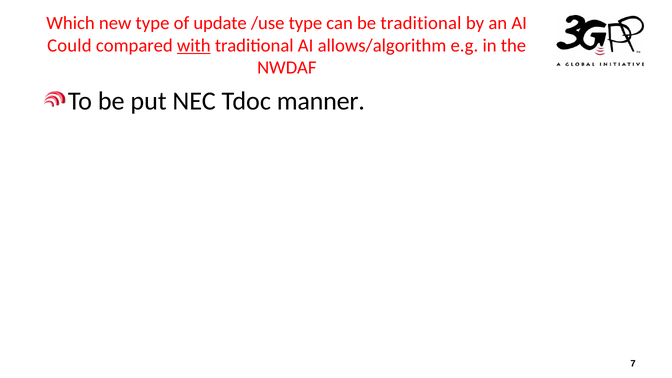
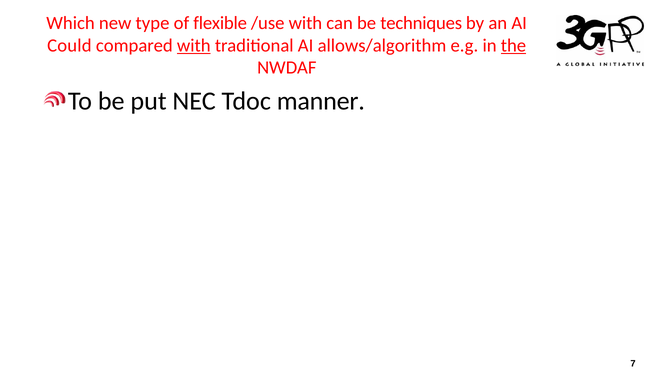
update: update -> flexible
/use type: type -> with
be traditional: traditional -> techniques
the underline: none -> present
